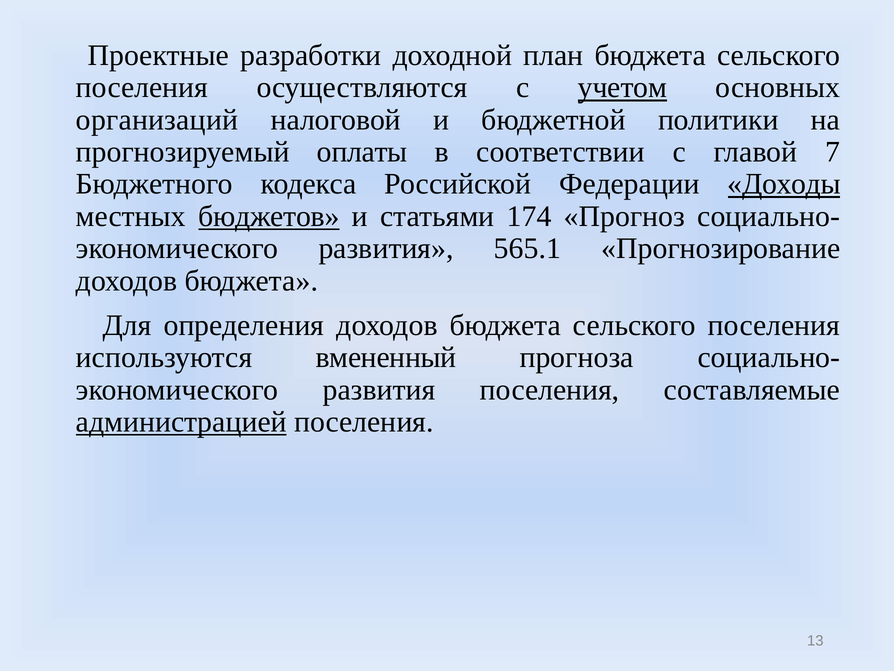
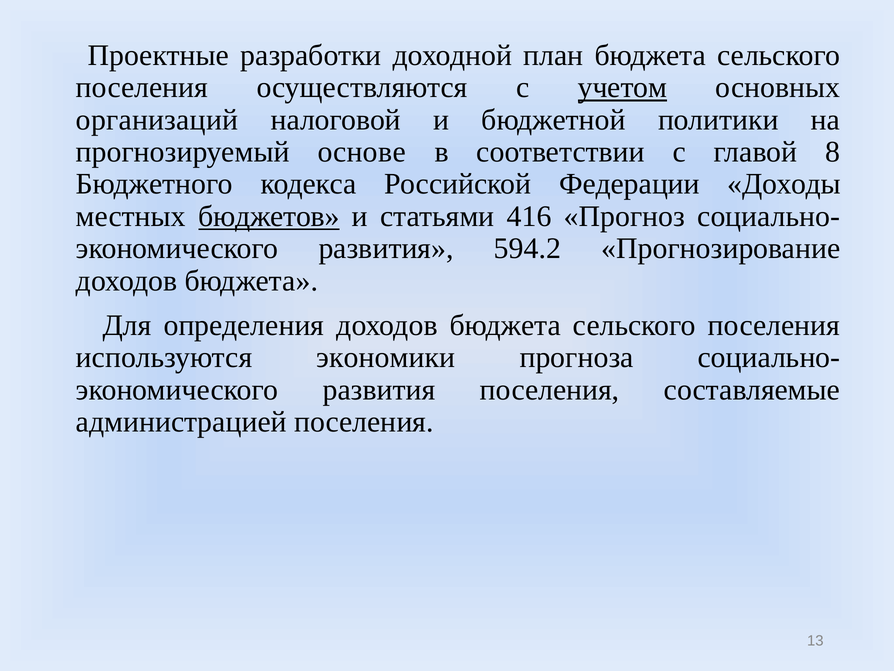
оплаты: оплаты -> основе
7: 7 -> 8
Доходы underline: present -> none
174: 174 -> 416
565.1: 565.1 -> 594.2
вмененный: вмененный -> экономики
администрацией underline: present -> none
